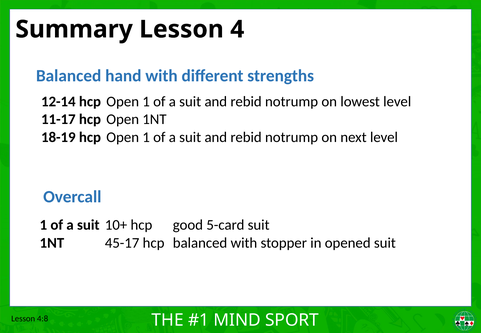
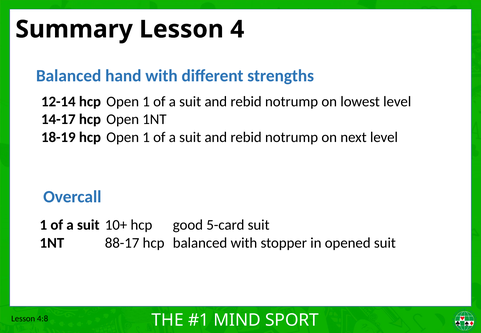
11-17: 11-17 -> 14-17
45-17: 45-17 -> 88-17
